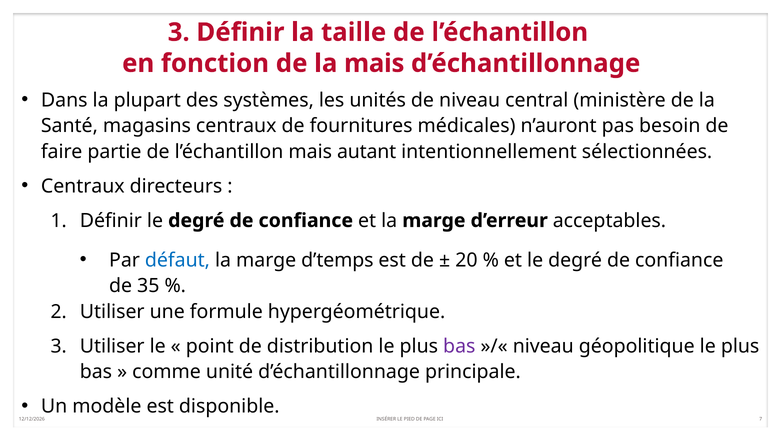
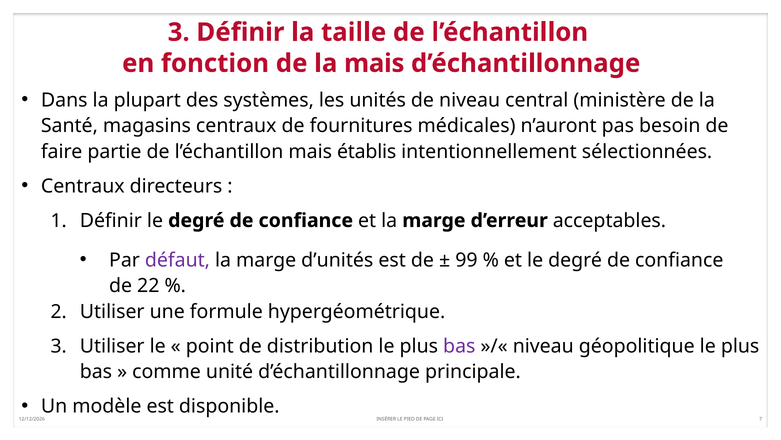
autant: autant -> établis
défaut colour: blue -> purple
d’temps: d’temps -> d’unités
20: 20 -> 99
35: 35 -> 22
